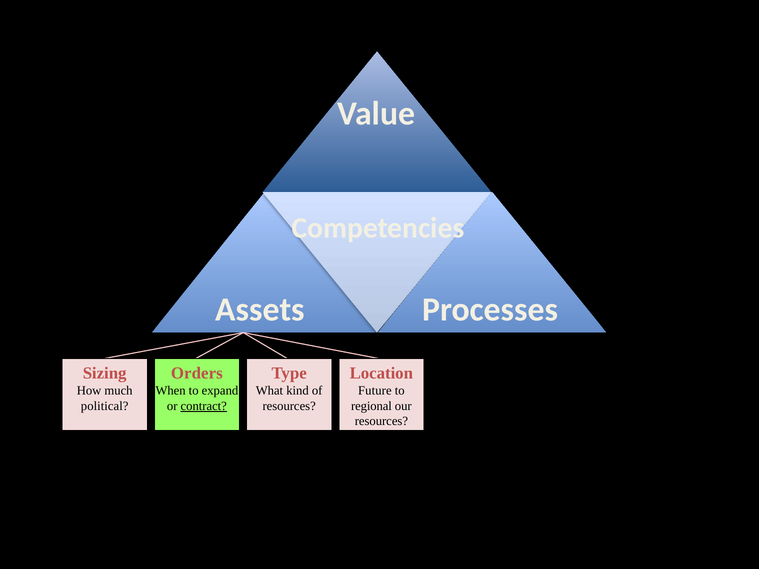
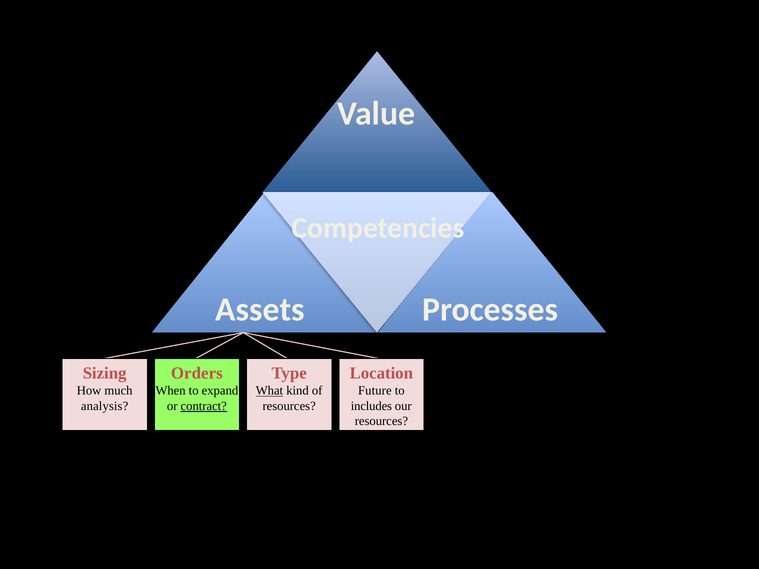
What underline: none -> present
political: political -> analysis
regional: regional -> includes
